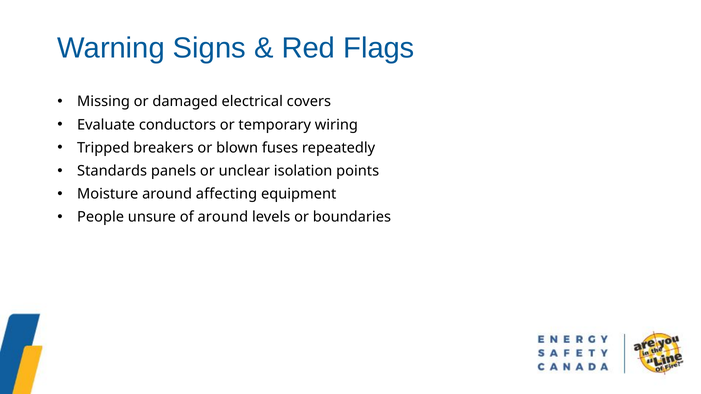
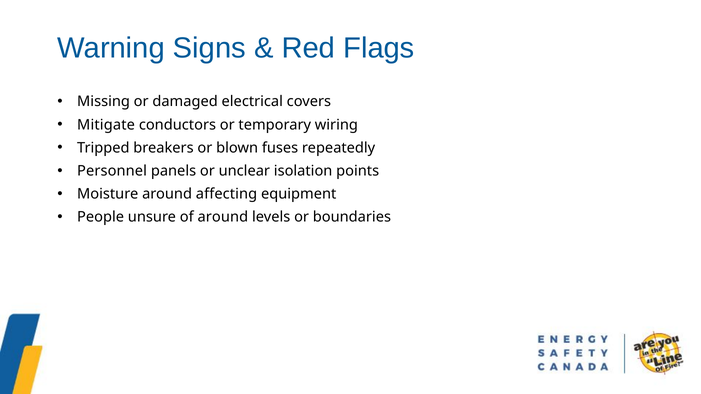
Evaluate: Evaluate -> Mitigate
Standards: Standards -> Personnel
